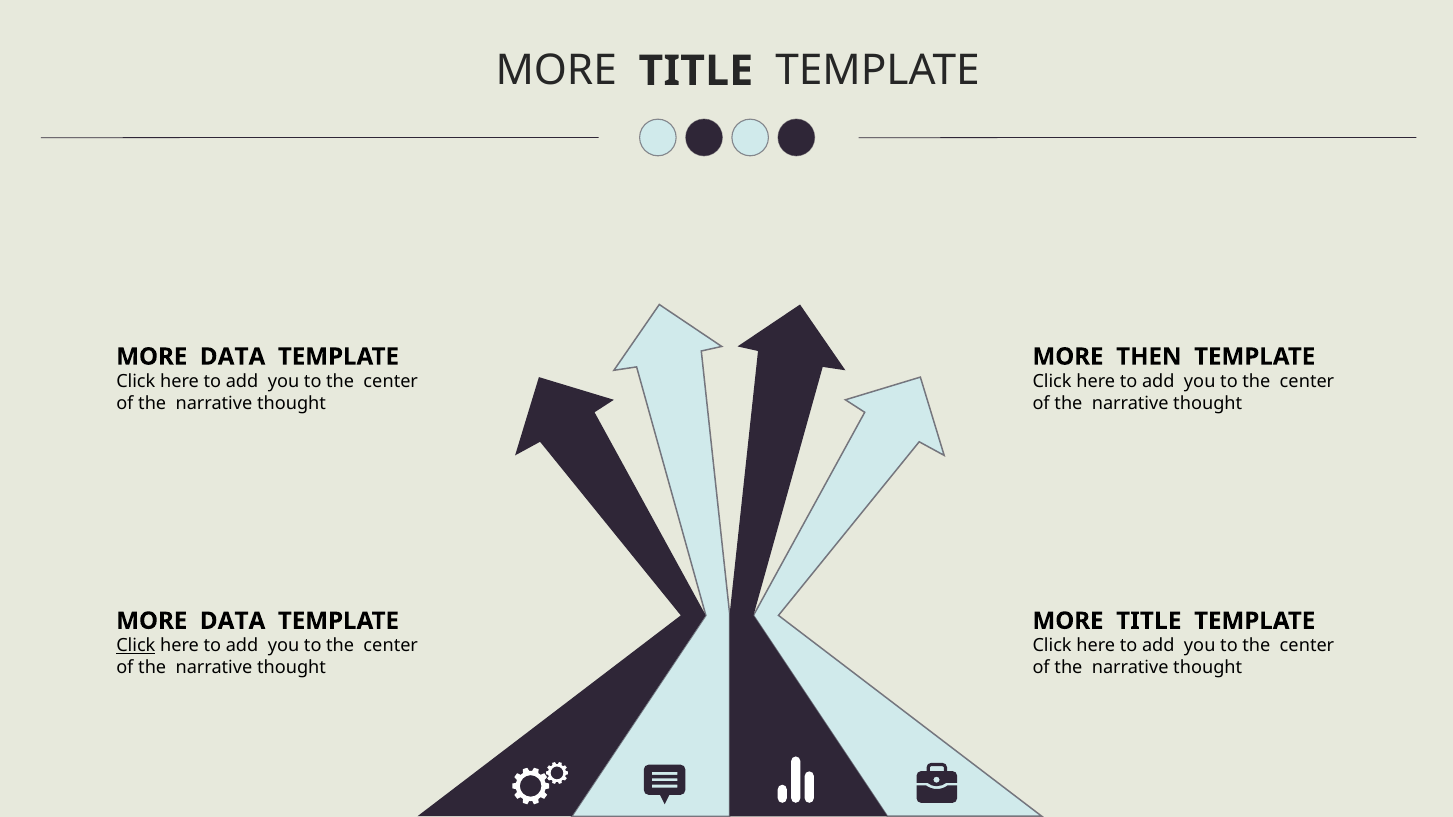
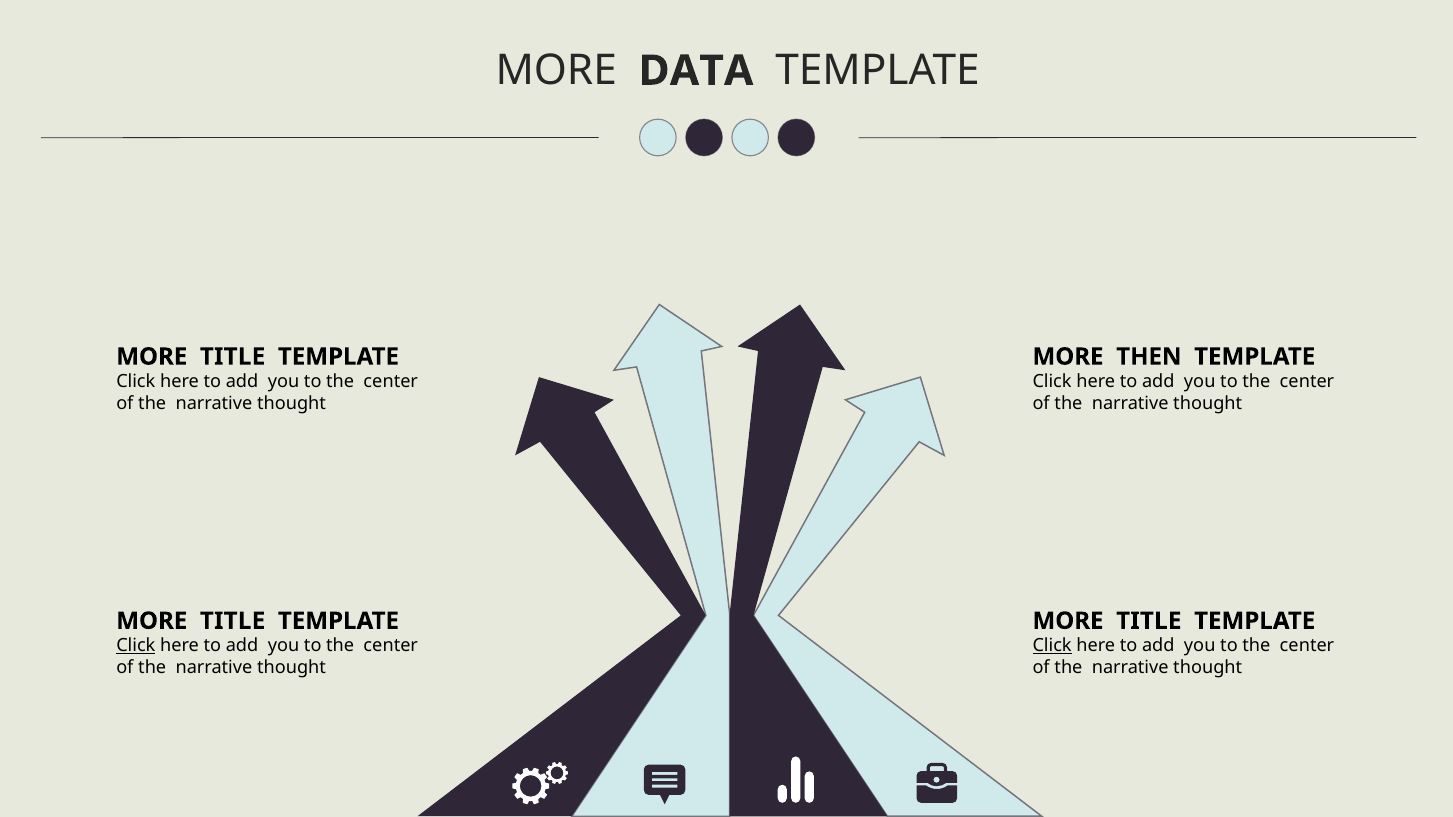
TITLE at (696, 71): TITLE -> DATA
DATA at (233, 357): DATA -> TITLE
DATA at (233, 621): DATA -> TITLE
Click at (1052, 646) underline: none -> present
